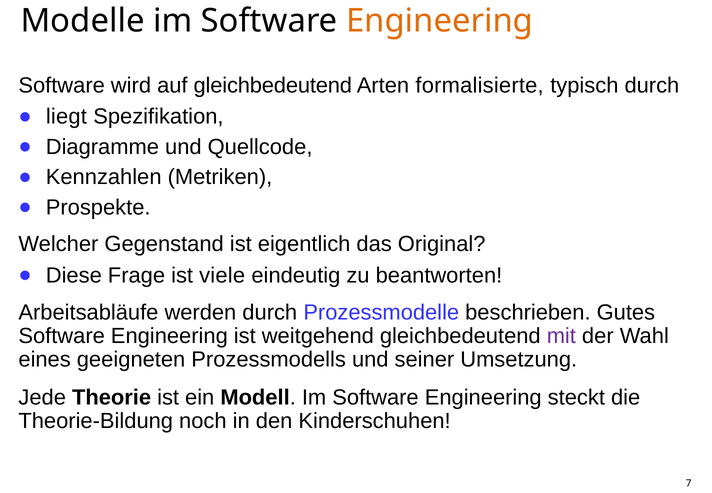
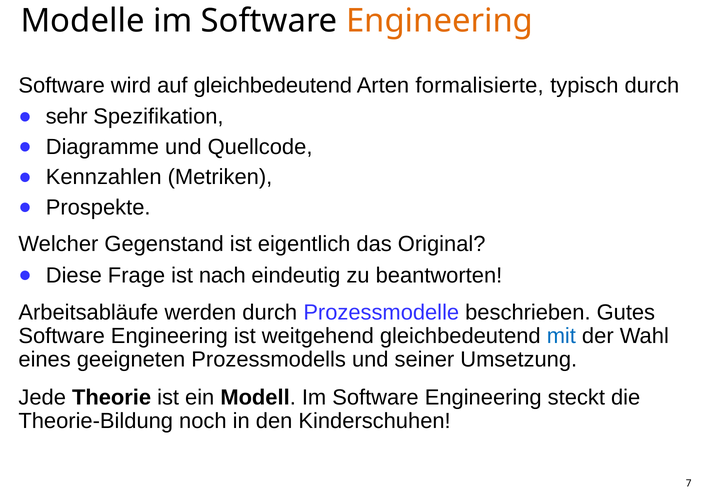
liegt: liegt -> sehr
viele: viele -> nach
mit colour: purple -> blue
